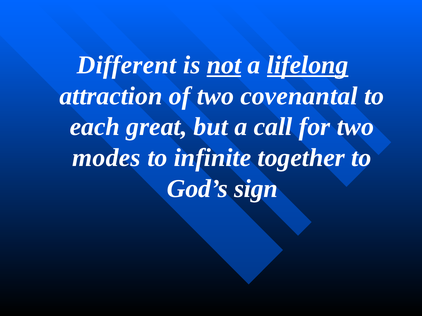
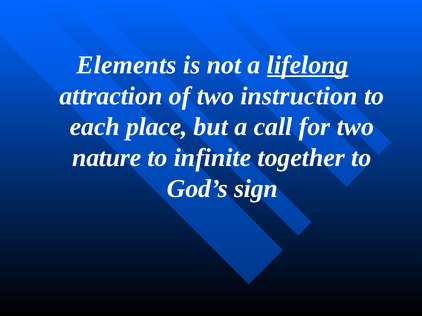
Different: Different -> Elements
not underline: present -> none
covenantal: covenantal -> instruction
great: great -> place
modes: modes -> nature
